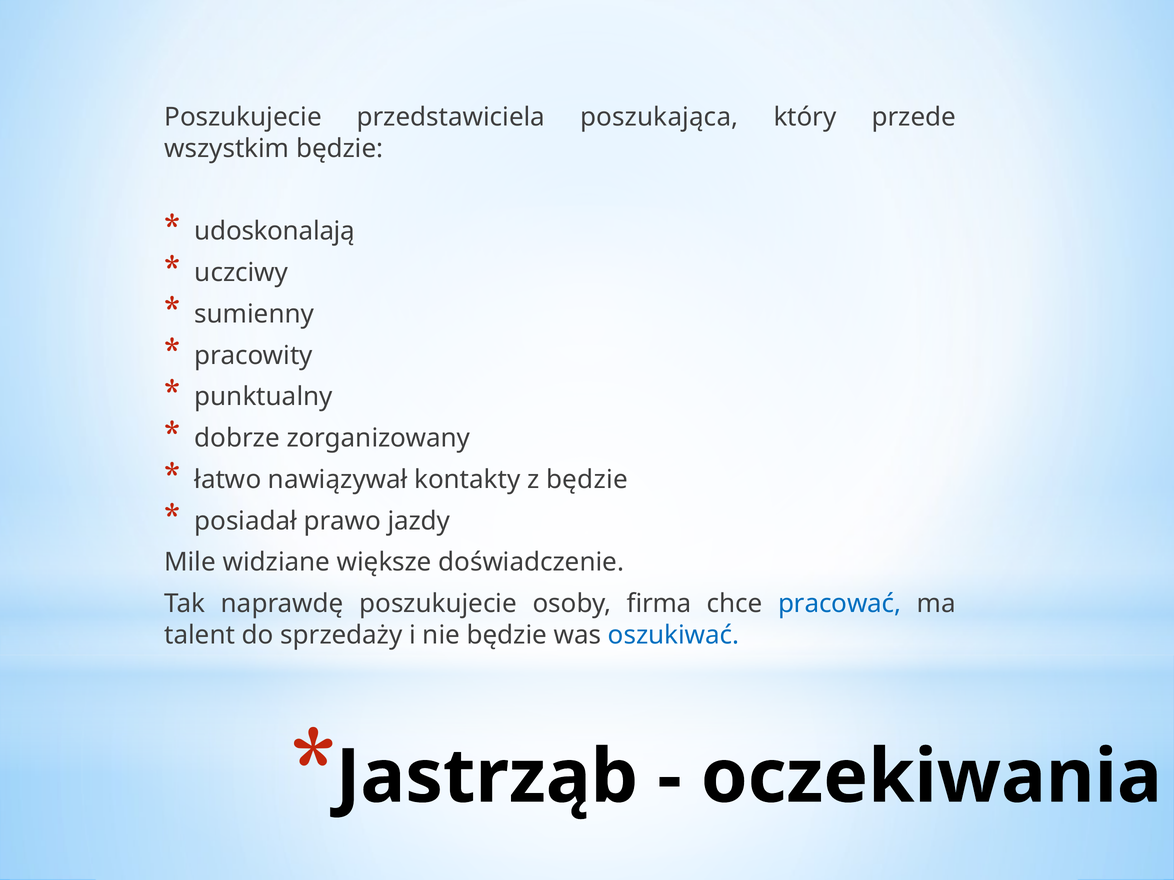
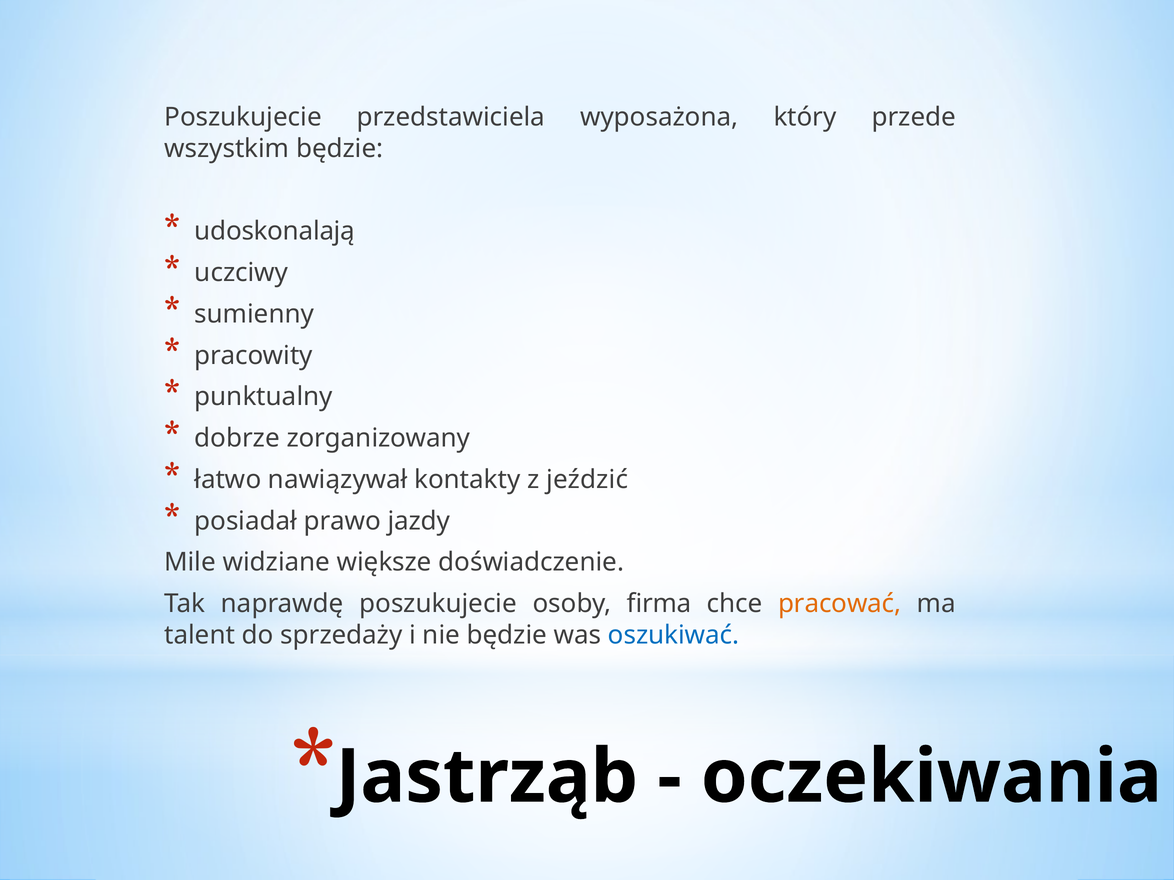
poszukająca: poszukająca -> wyposażona
z będzie: będzie -> jeździć
pracować colour: blue -> orange
